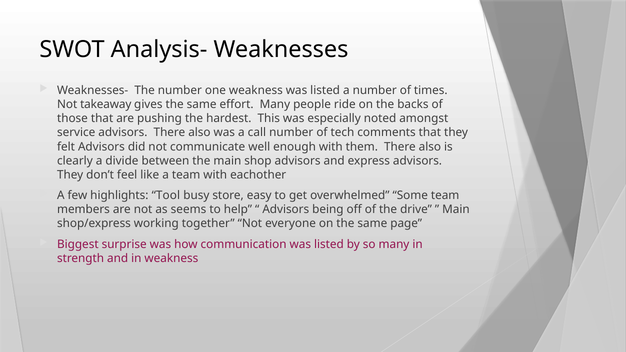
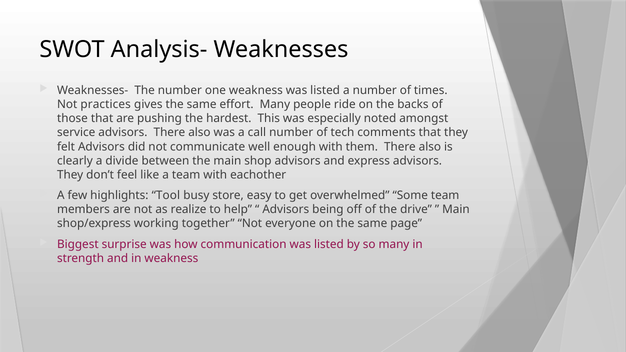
takeaway: takeaway -> practices
seems: seems -> realize
